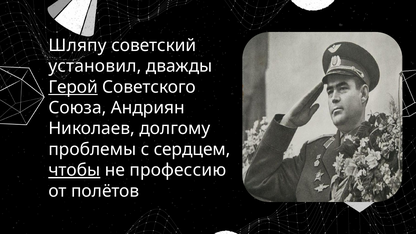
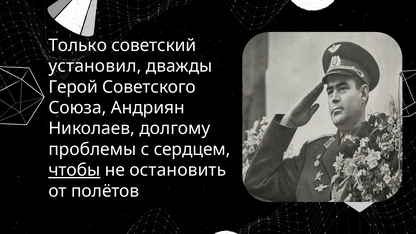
Шляпу: Шляпу -> Только
Герой underline: present -> none
профессию: профессию -> остановить
